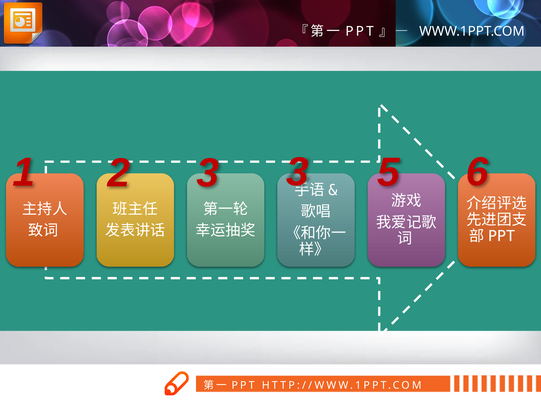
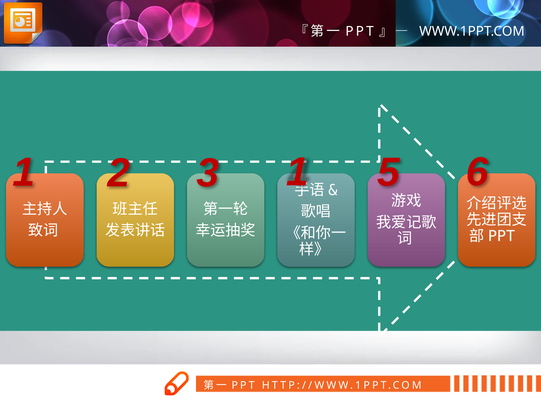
3 3: 3 -> 1
